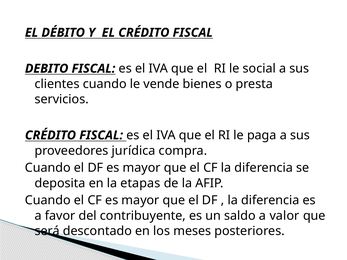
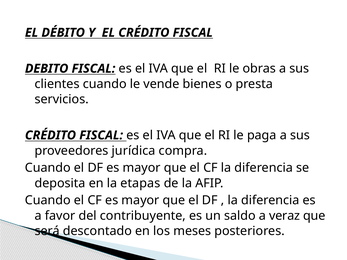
social: social -> obras
valor: valor -> veraz
